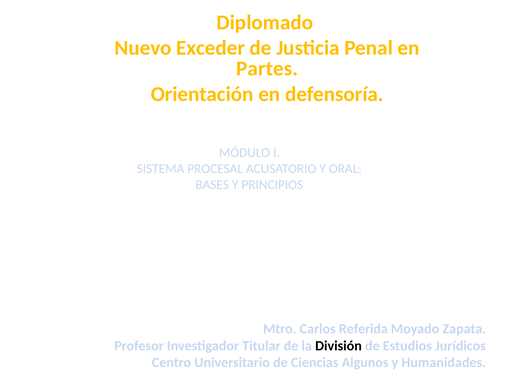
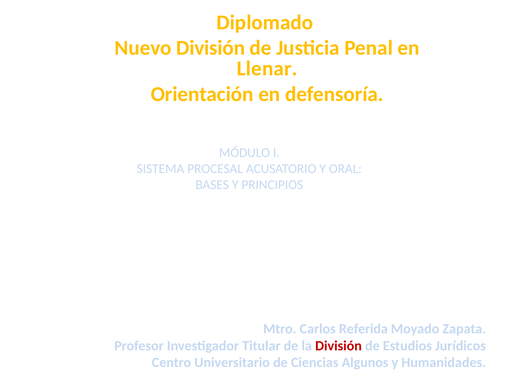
Nuevo Exceder: Exceder -> División
Partes: Partes -> Llenar
División at (338, 346) colour: black -> red
